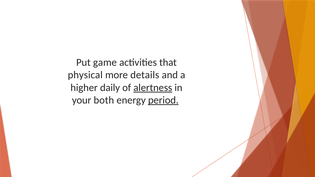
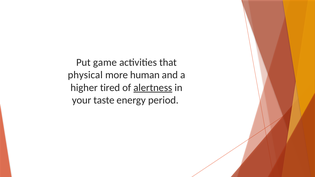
details: details -> human
daily: daily -> tired
both: both -> taste
period underline: present -> none
